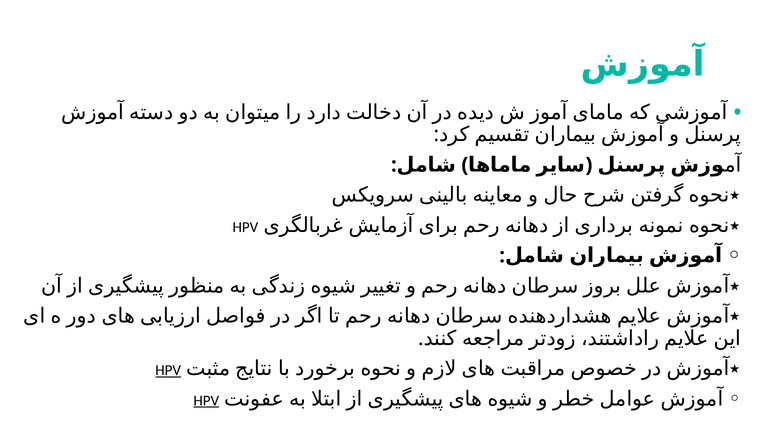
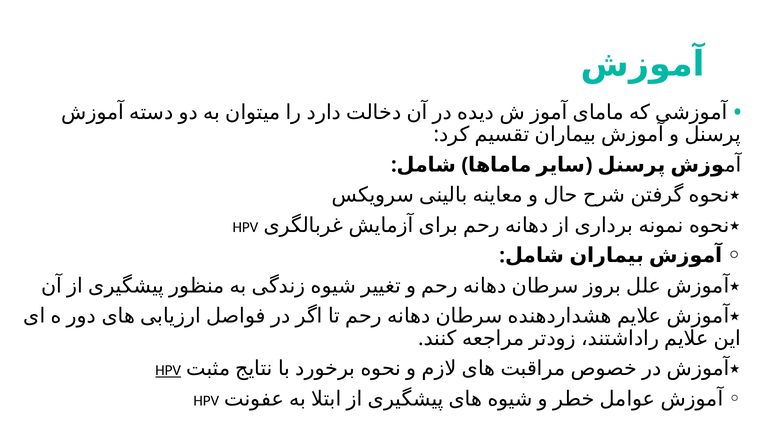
HPV at (206, 401) underline: present -> none
